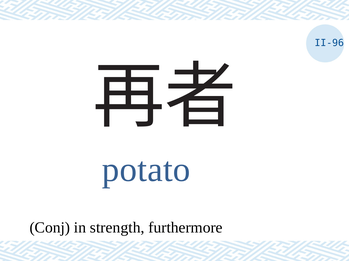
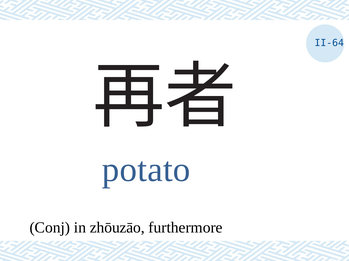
II-96: II-96 -> II-64
strength: strength -> zhōuzāo
